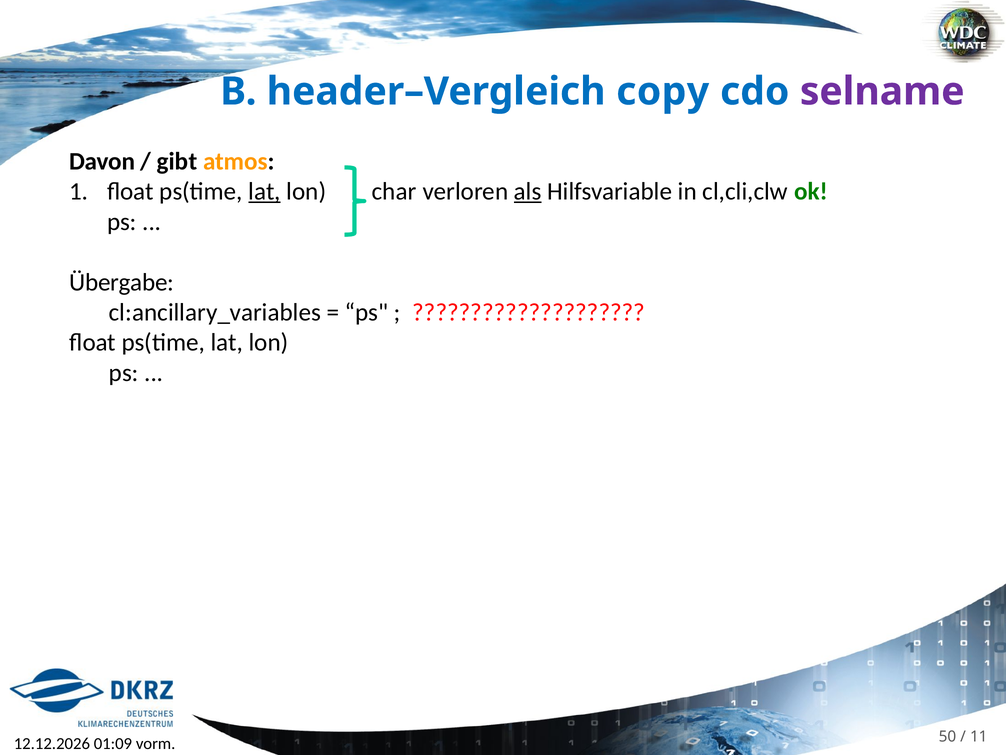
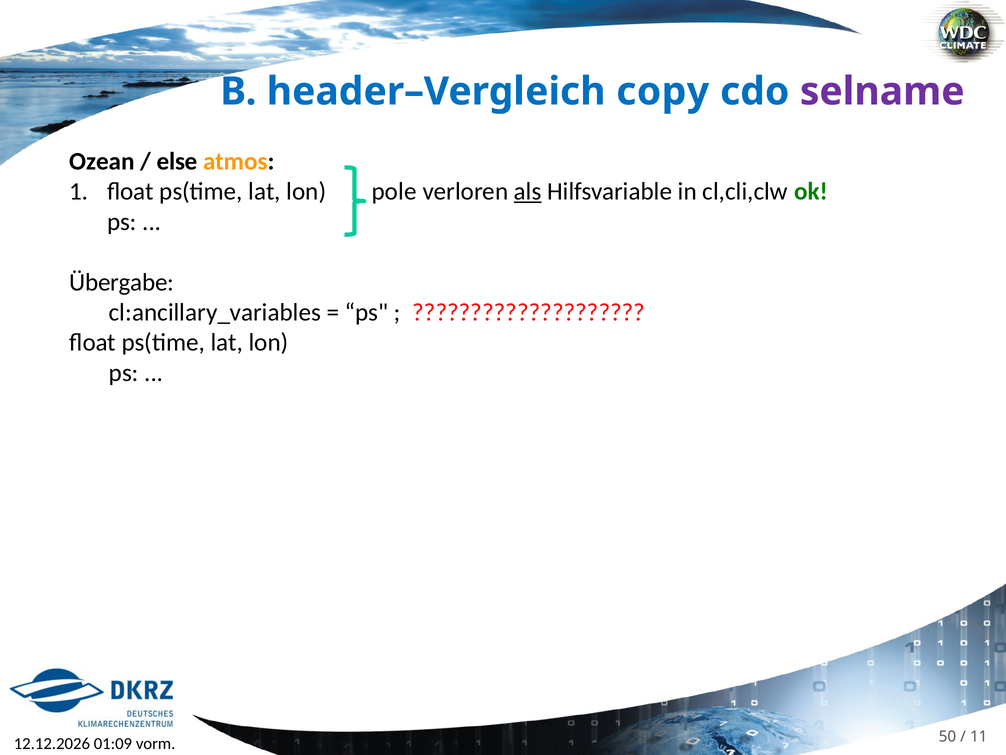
Davon: Davon -> Ozean
gibt: gibt -> else
lat at (264, 192) underline: present -> none
char: char -> pole
